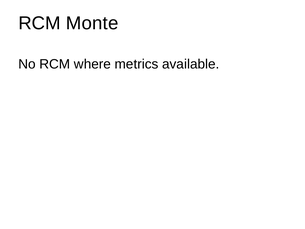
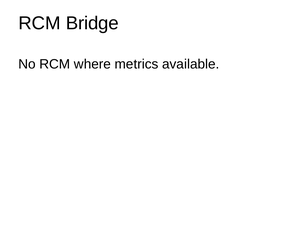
Monte: Monte -> Bridge
